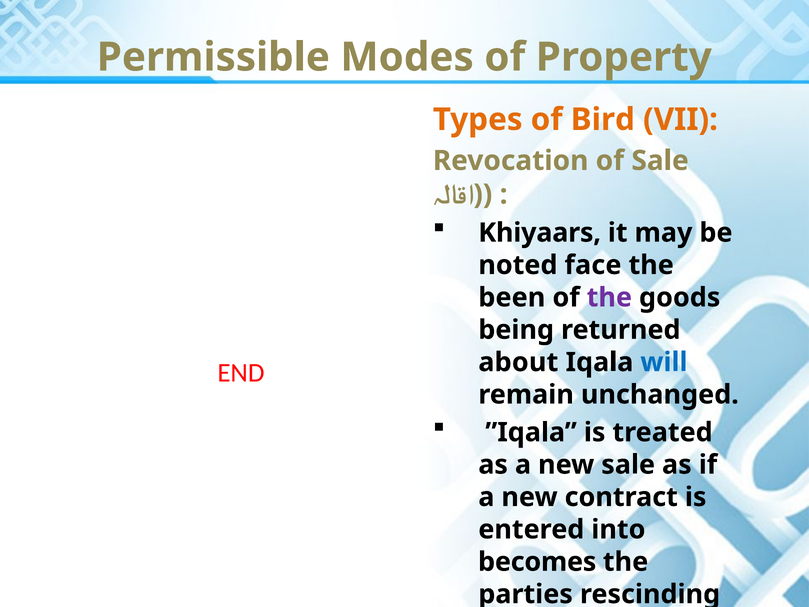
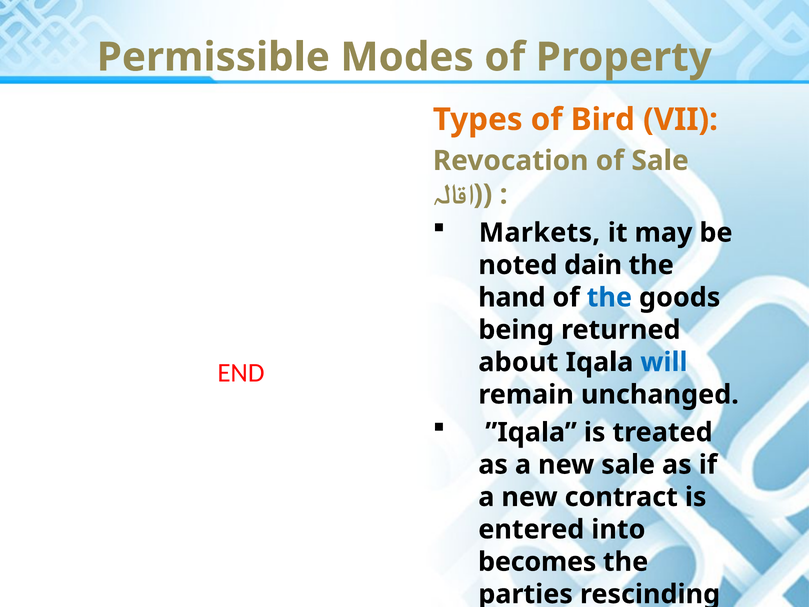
Khiyaars: Khiyaars -> Markets
face: face -> dain
been: been -> hand
the at (609, 297) colour: purple -> blue
